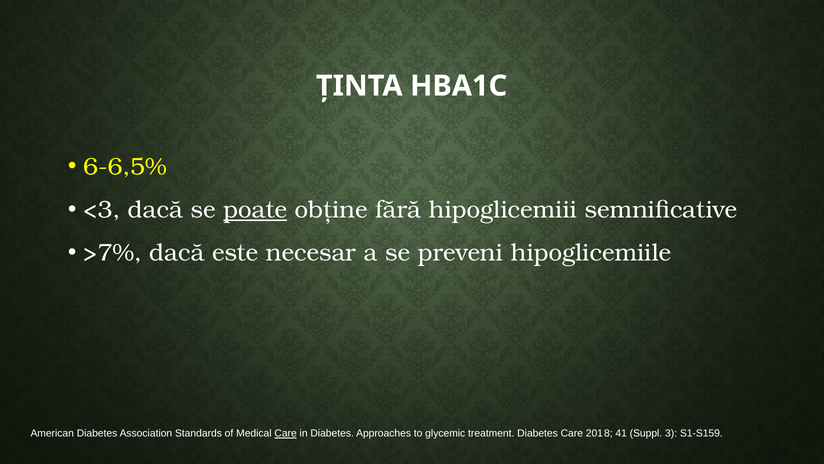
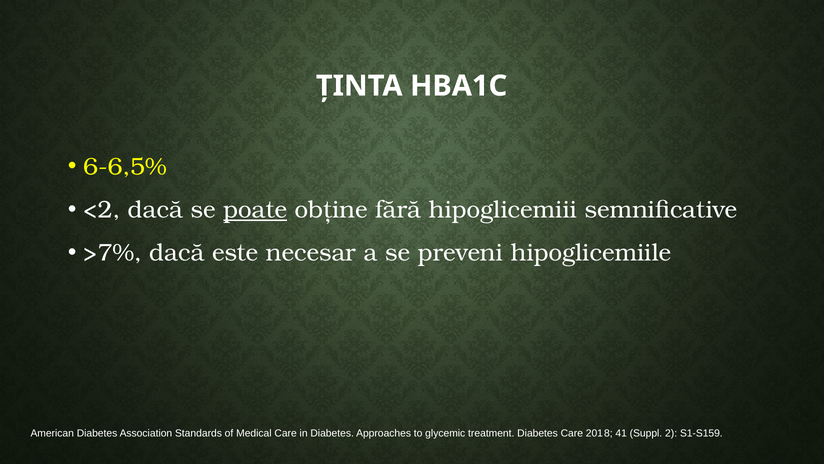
<3: <3 -> <2
Care at (286, 433) underline: present -> none
3: 3 -> 2
